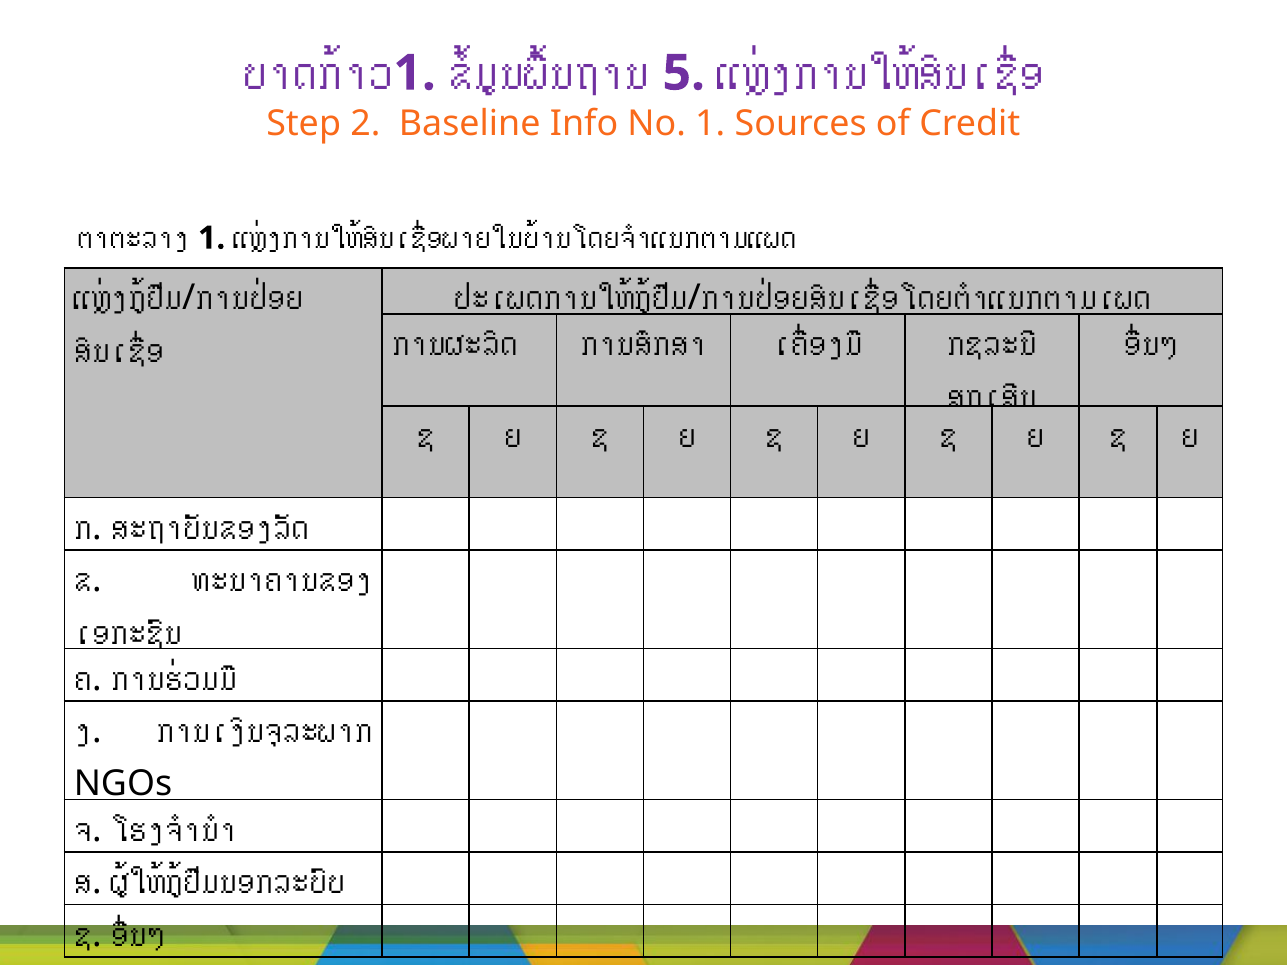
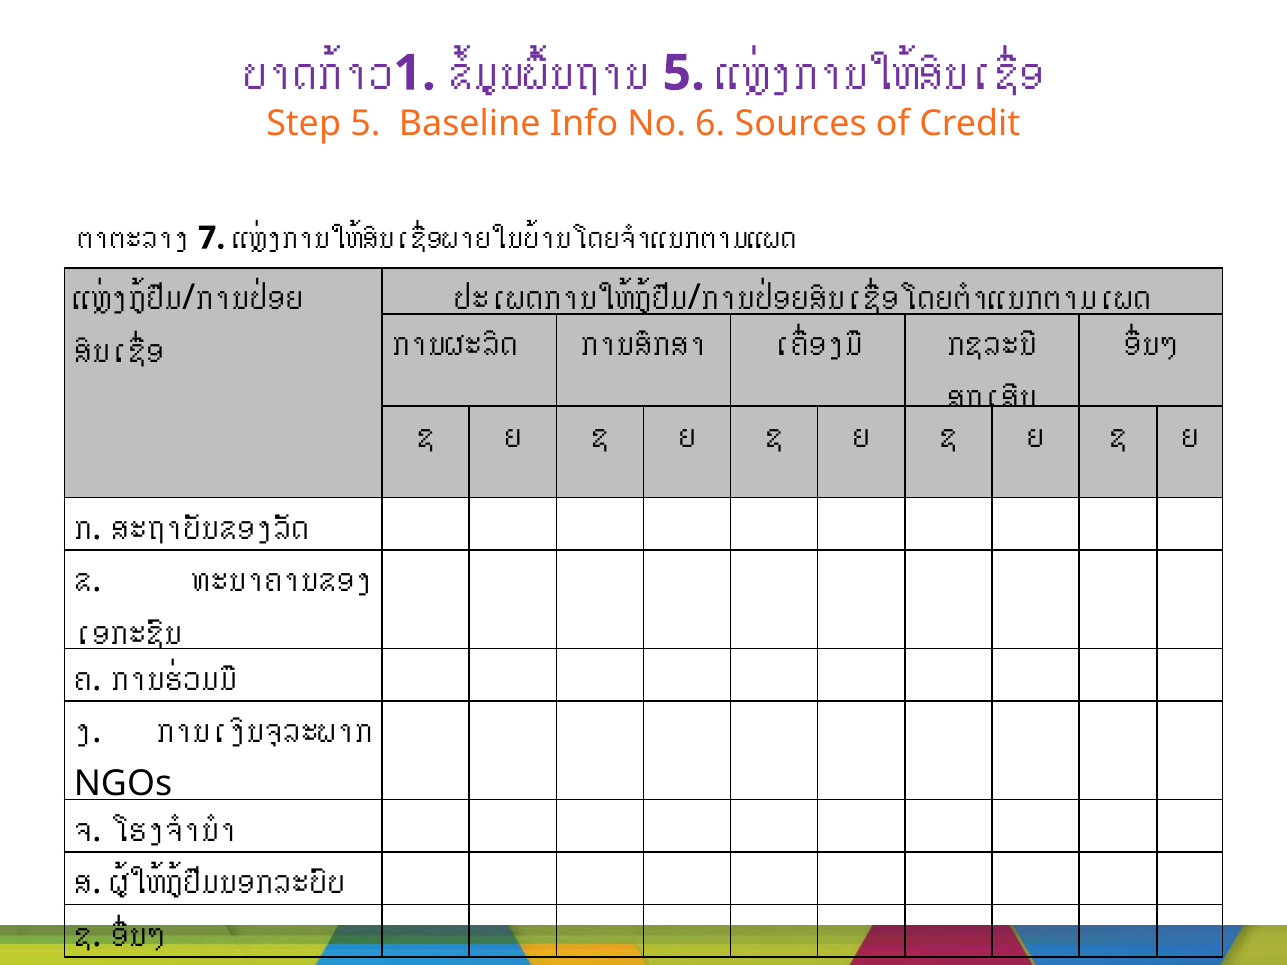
Step 2: 2 -> 5
No 1: 1 -> 6
1 at (212, 238): 1 -> 7
